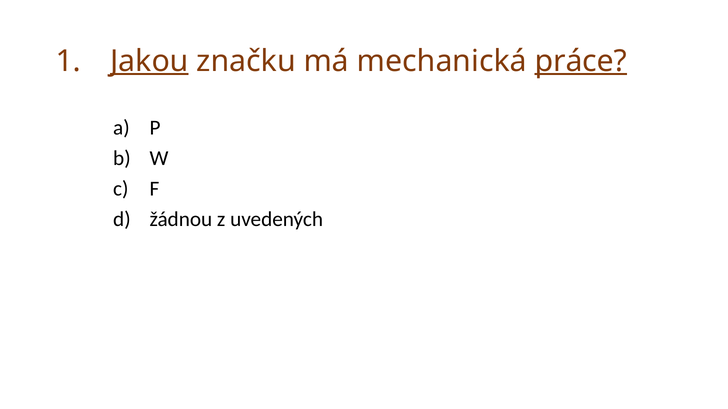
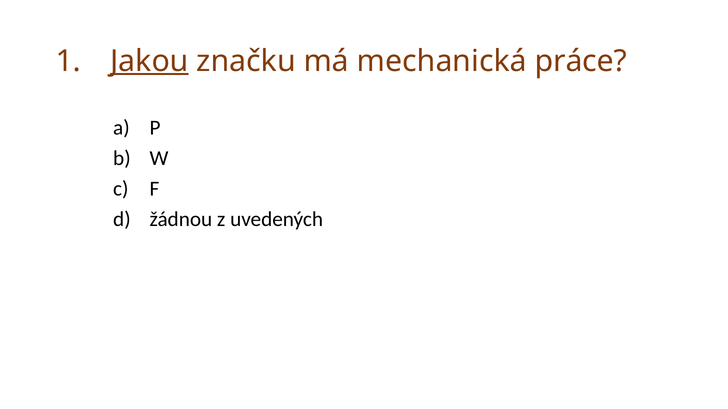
práce underline: present -> none
